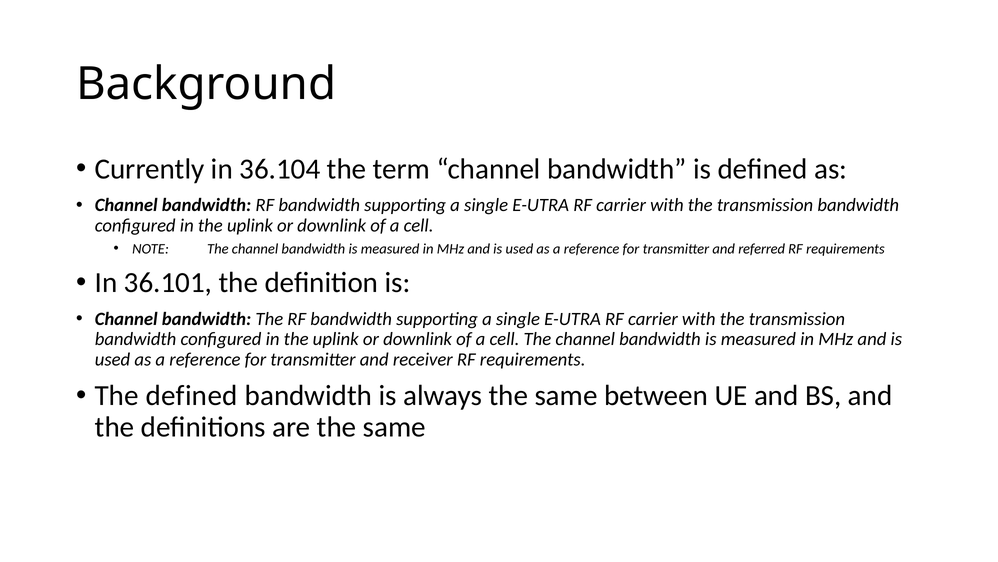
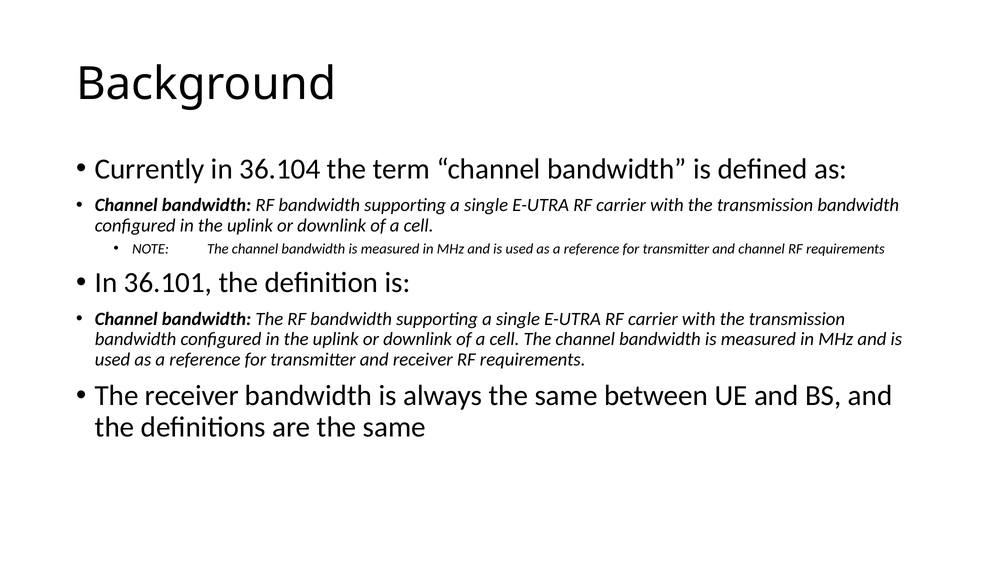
and referred: referred -> channel
The defined: defined -> receiver
